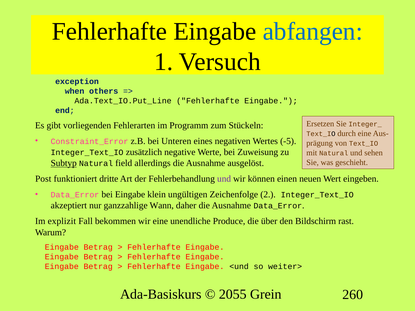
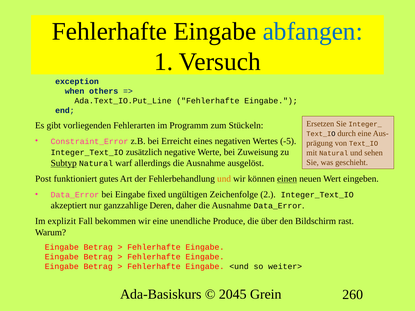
Unteren: Unteren -> Erreicht
field: field -> warf
dritte: dritte -> gutes
und at (224, 179) colour: purple -> orange
einen underline: none -> present
klein: klein -> fixed
Wann: Wann -> Deren
2055: 2055 -> 2045
